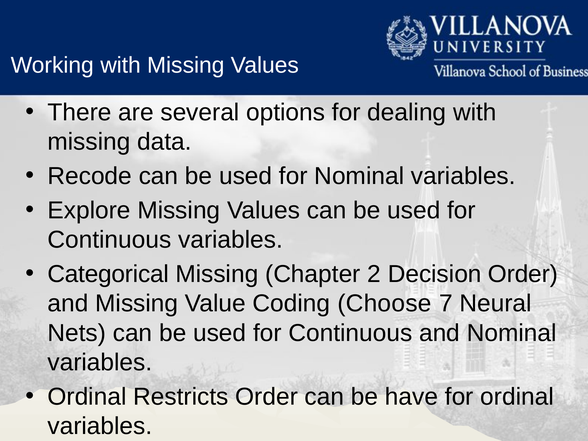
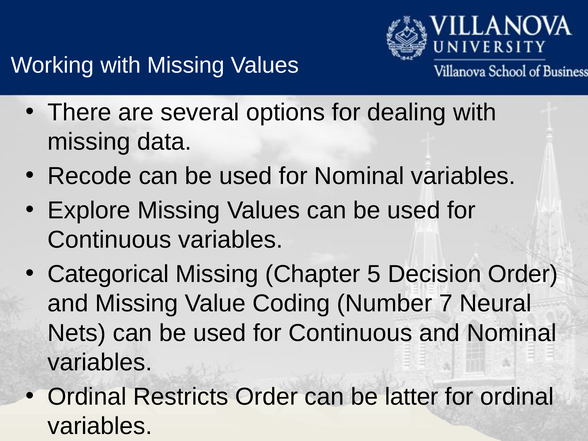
2: 2 -> 5
Choose: Choose -> Number
have: have -> latter
